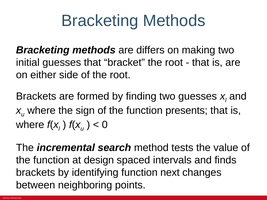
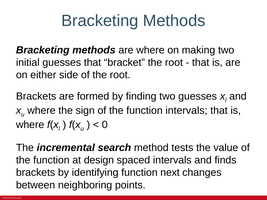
are differs: differs -> where
function presents: presents -> intervals
